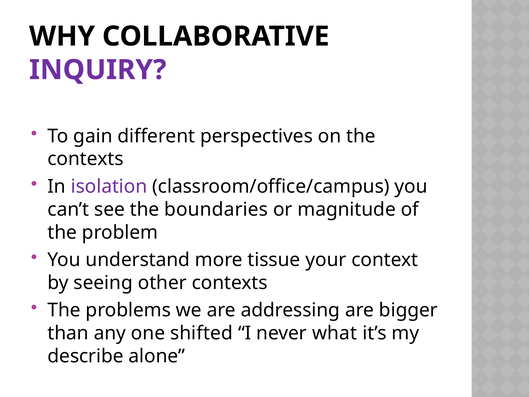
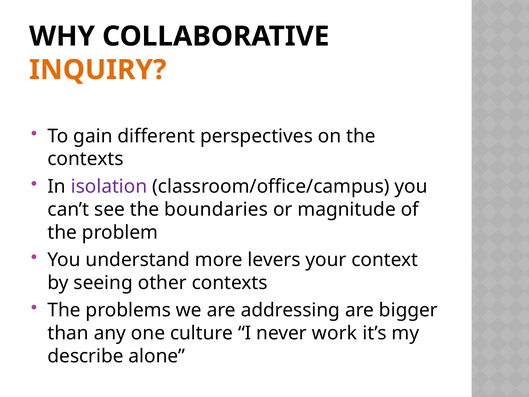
INQUIRY colour: purple -> orange
tissue: tissue -> levers
shifted: shifted -> culture
what: what -> work
